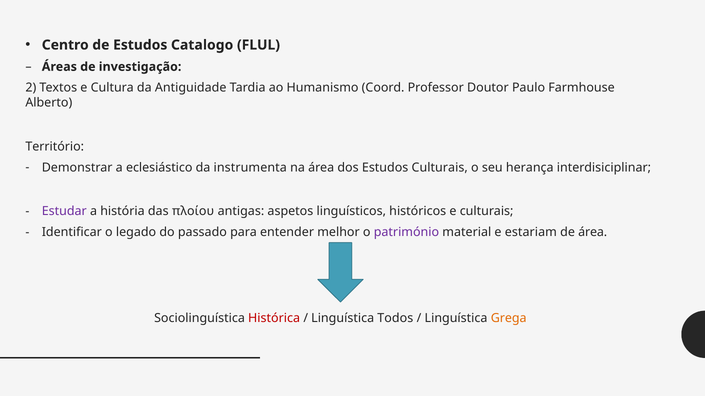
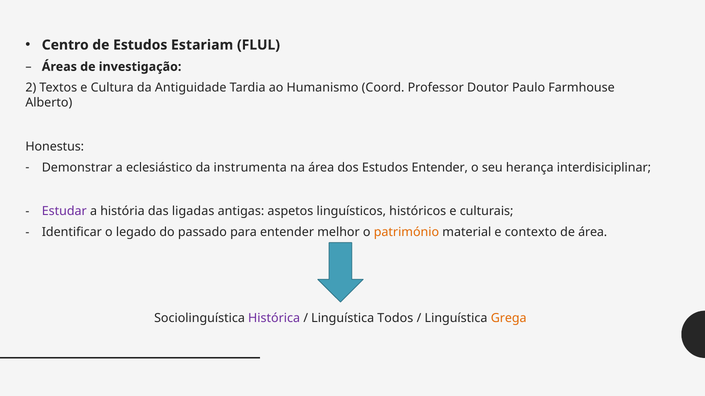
Catalogo: Catalogo -> Estariam
Território: Território -> Honestus
Estudos Culturais: Culturais -> Entender
πλοίου: πλοίου -> ligadas
património colour: purple -> orange
estariam: estariam -> contexto
Histórica colour: red -> purple
